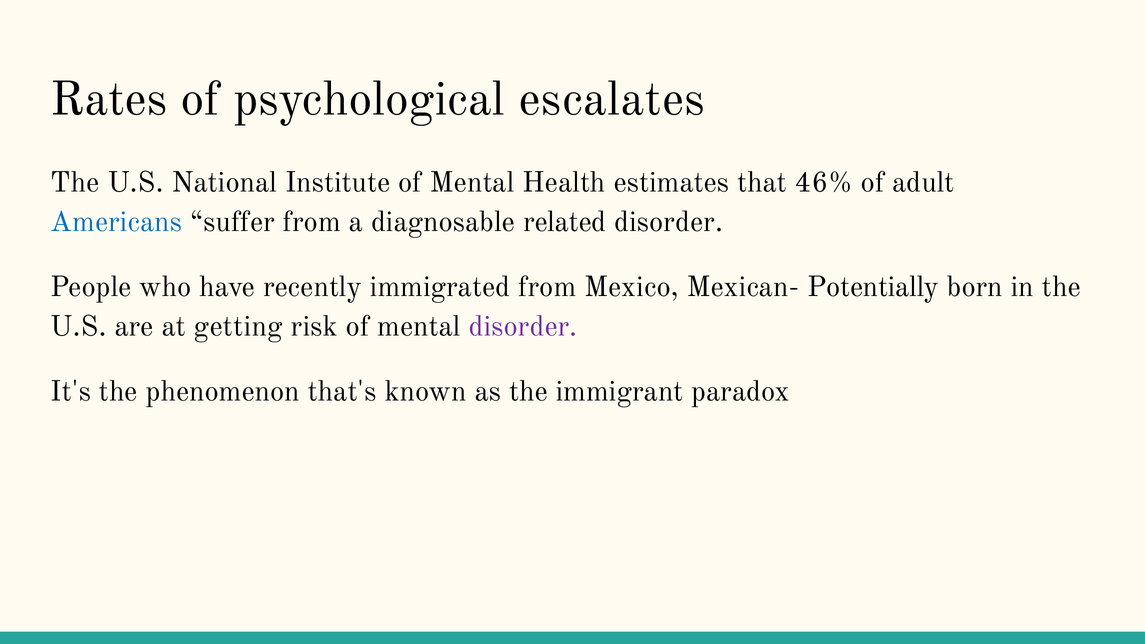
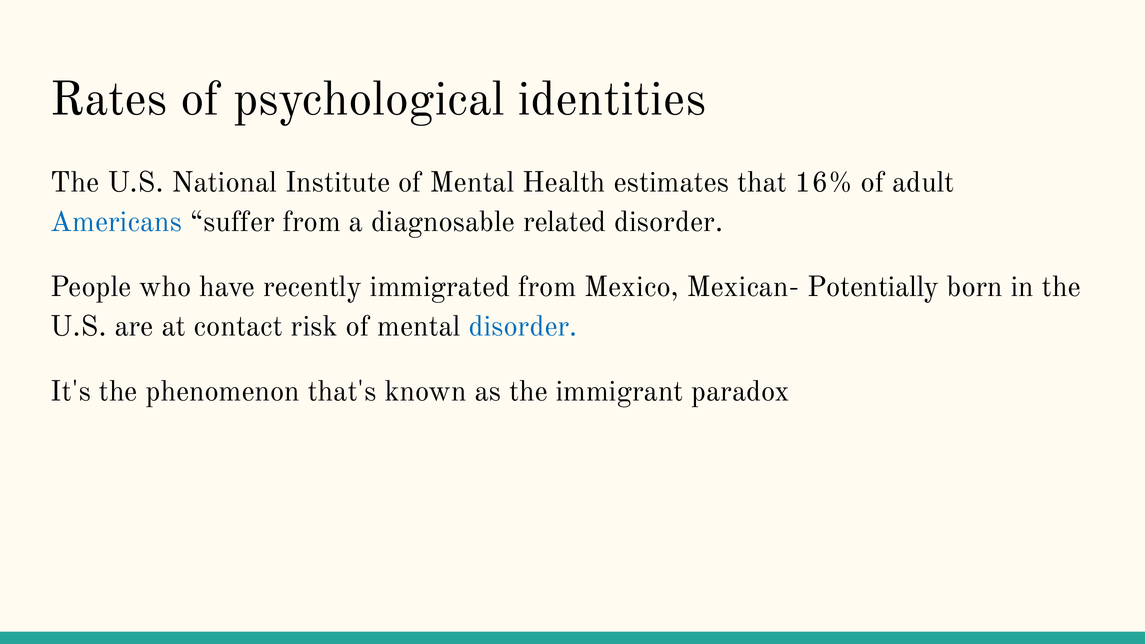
escalates: escalates -> identities
46%: 46% -> 16%
getting: getting -> contact
disorder at (523, 326) colour: purple -> blue
